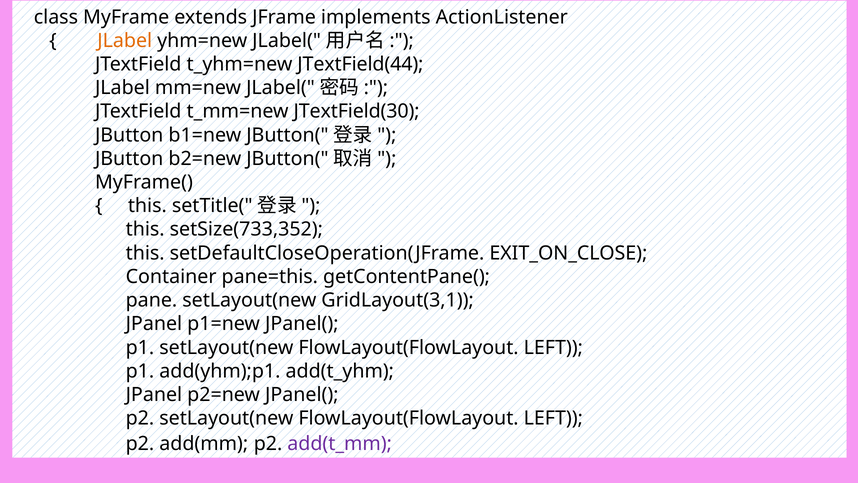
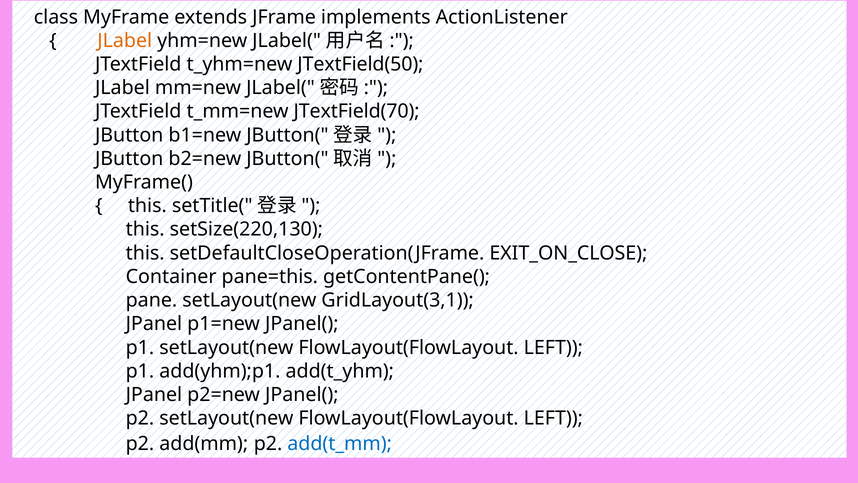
JTextField(44: JTextField(44 -> JTextField(50
JTextField(30: JTextField(30 -> JTextField(70
setSize(733,352: setSize(733,352 -> setSize(220,130
add(t_mm colour: purple -> blue
